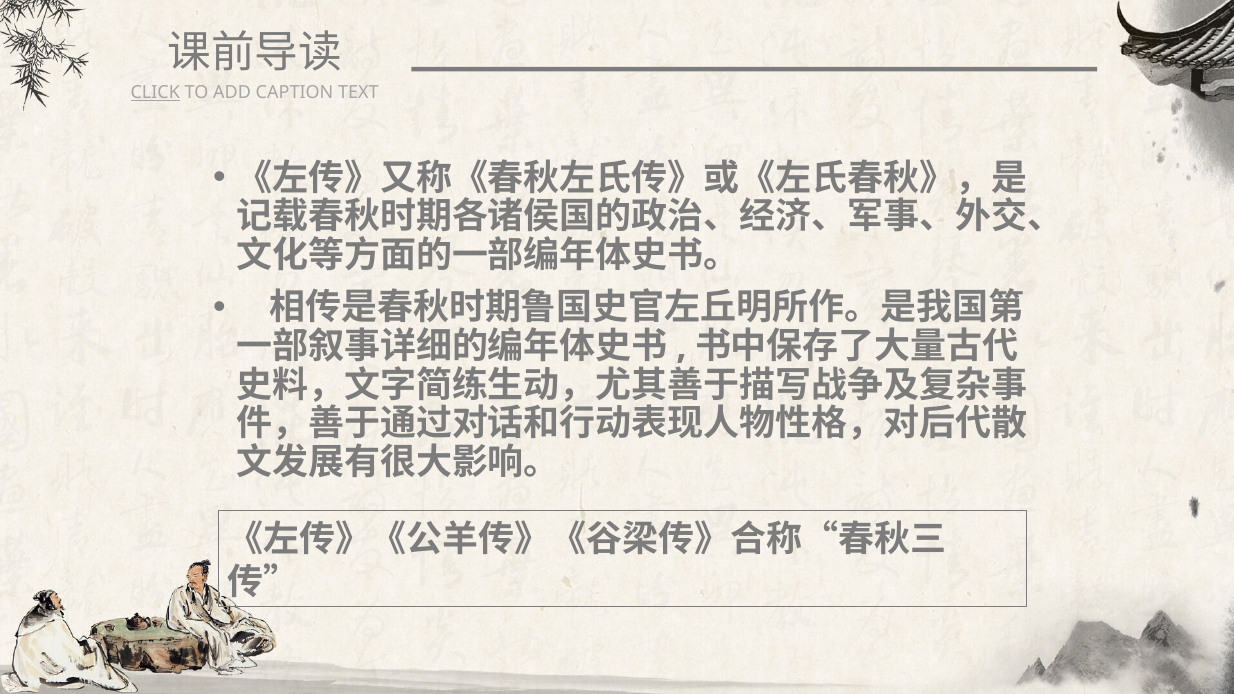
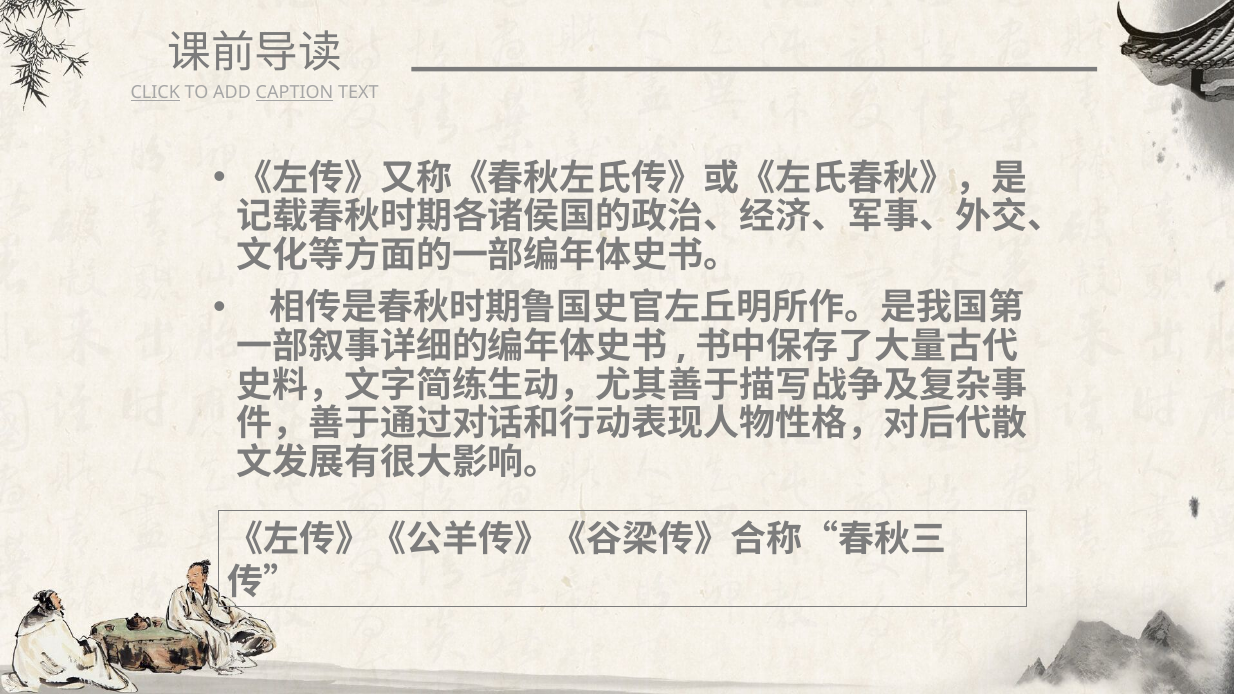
CAPTION underline: none -> present
